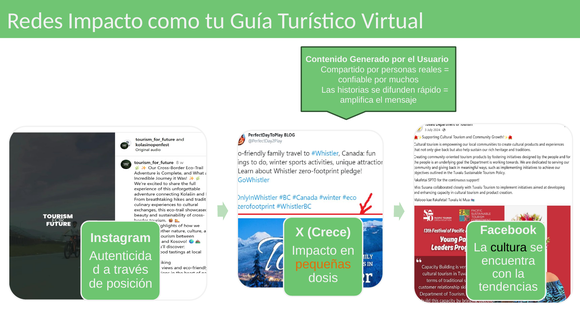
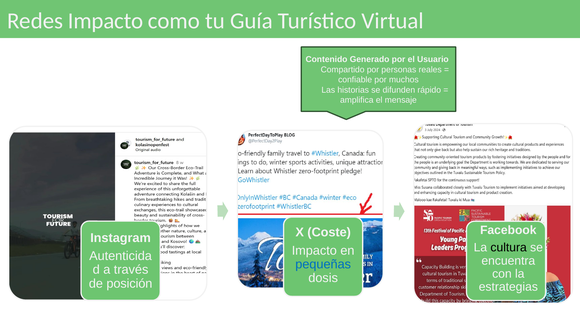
Crece: Crece -> Coste
pequeñas colour: orange -> blue
tendencias: tendencias -> estrategias
